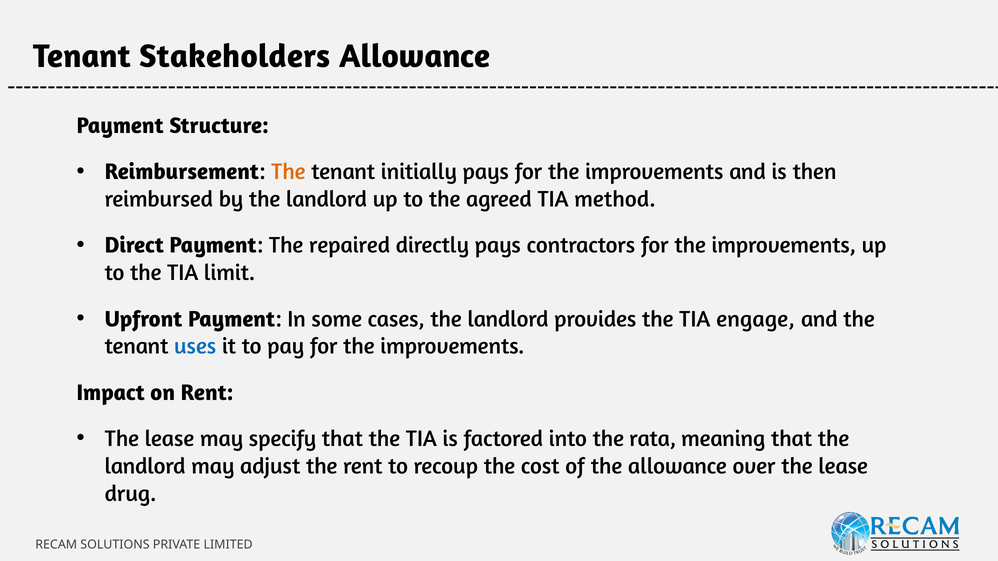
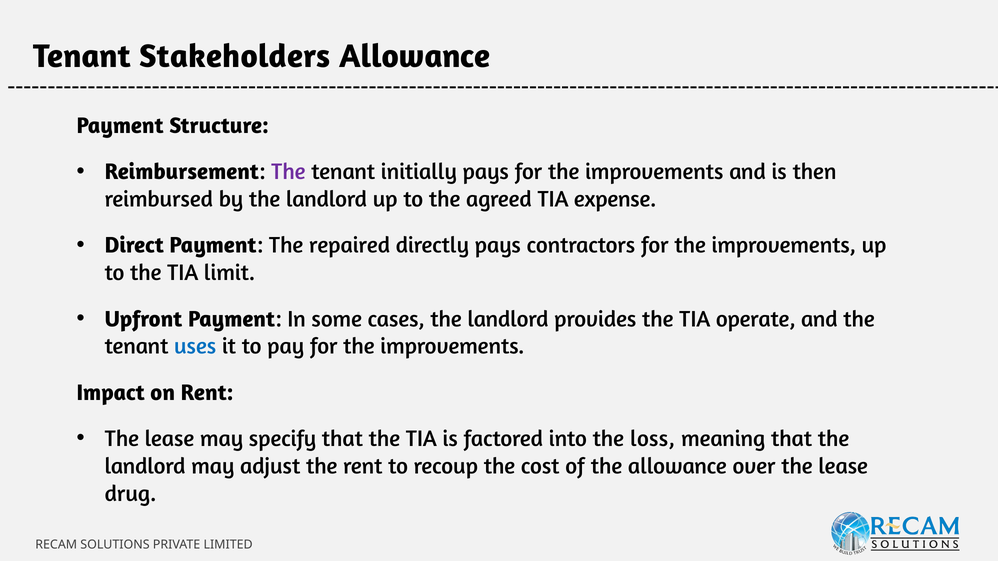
The at (288, 172) colour: orange -> purple
method: method -> expense
engage: engage -> operate
rata: rata -> loss
